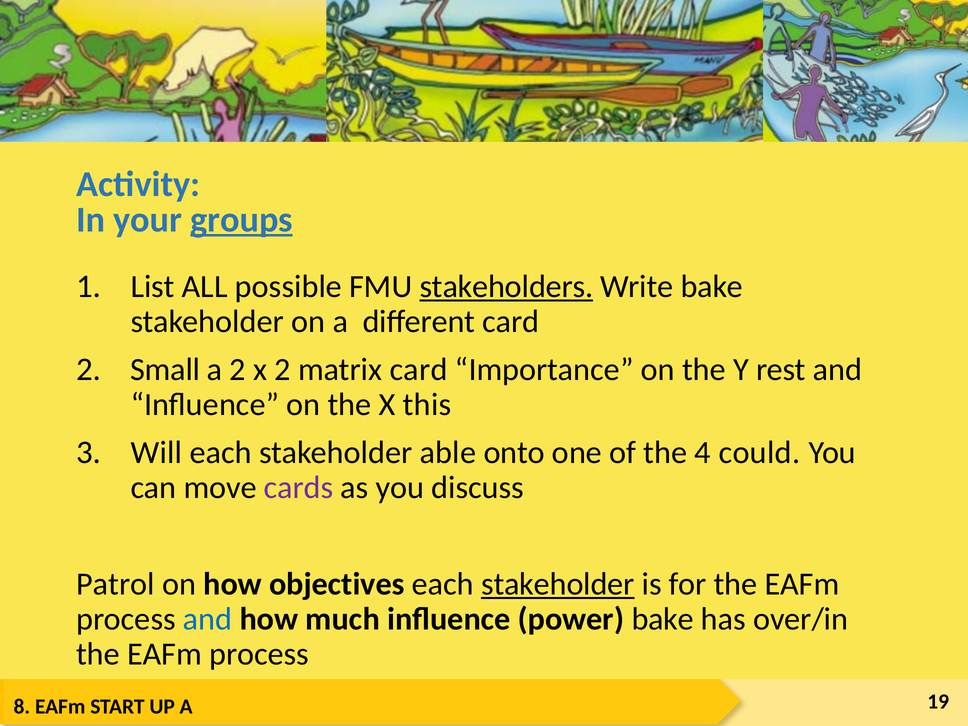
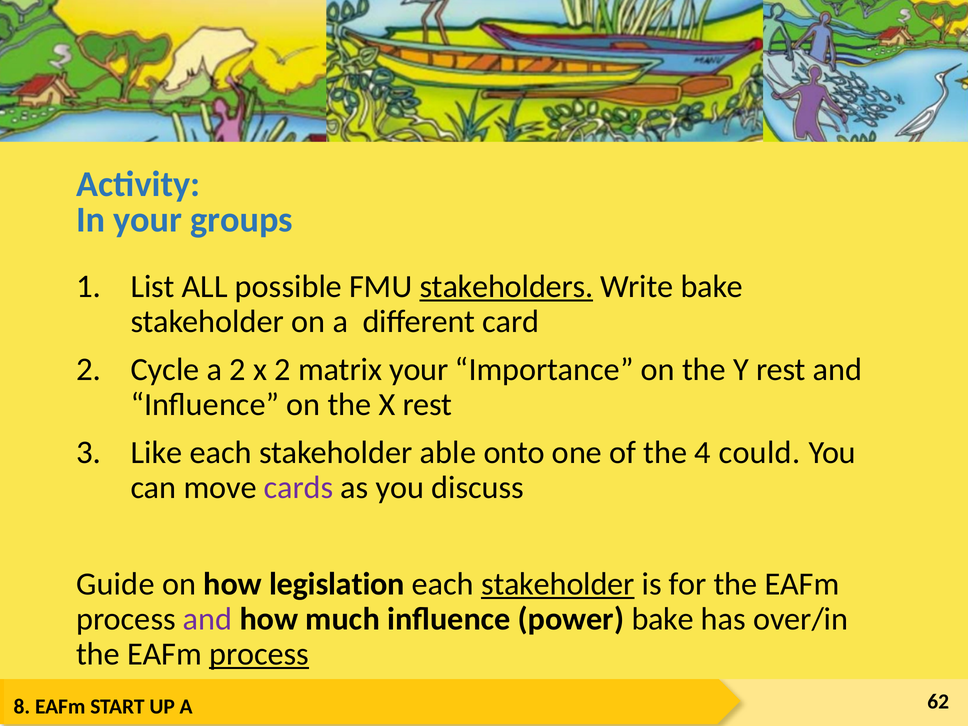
groups underline: present -> none
Small: Small -> Cycle
matrix card: card -> your
X this: this -> rest
Will: Will -> Like
Patrol: Patrol -> Guide
objectives: objectives -> legislation
and at (208, 619) colour: blue -> purple
process at (259, 654) underline: none -> present
19: 19 -> 62
